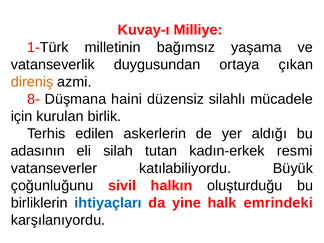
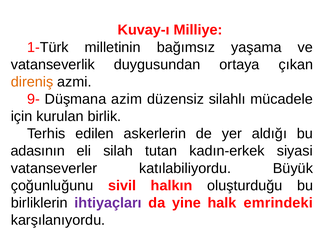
8-: 8- -> 9-
haini: haini -> azim
resmi: resmi -> siyasi
ihtiyaçları colour: blue -> purple
